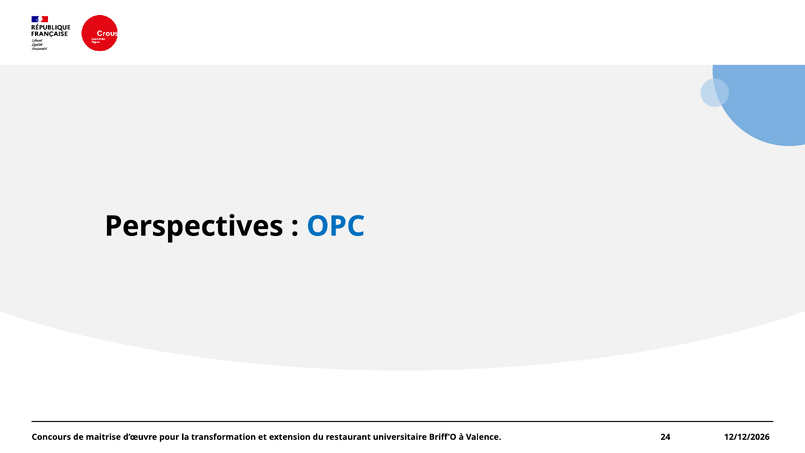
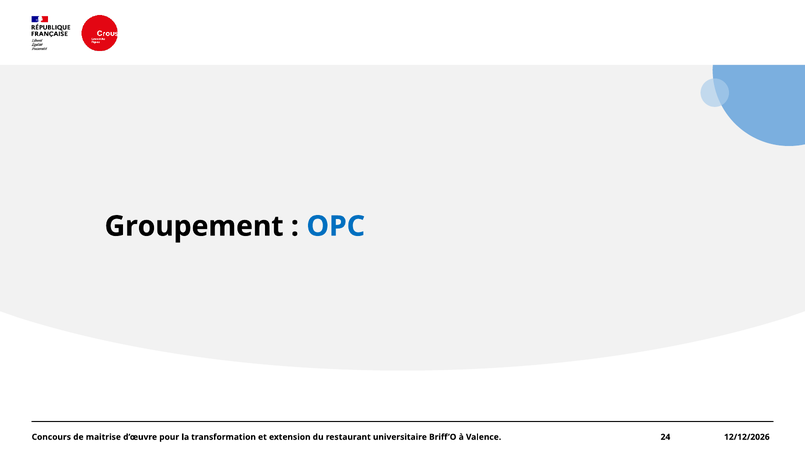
Perspectives: Perspectives -> Groupement
